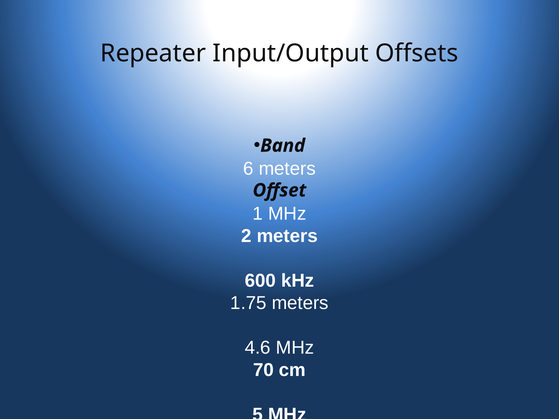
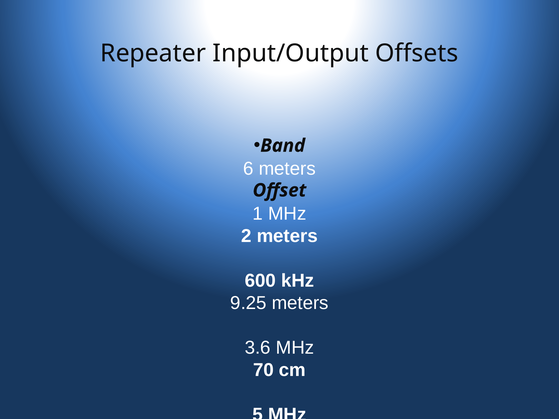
1.75: 1.75 -> 9.25
4.6: 4.6 -> 3.6
